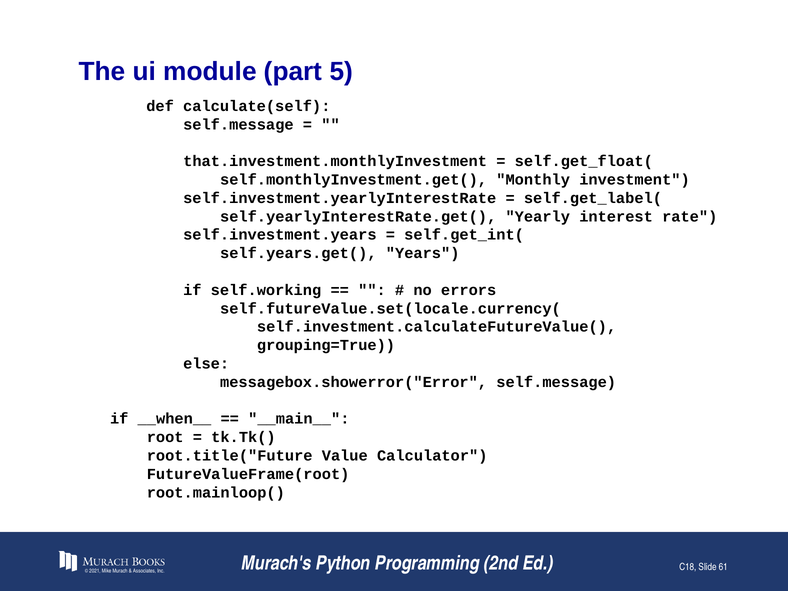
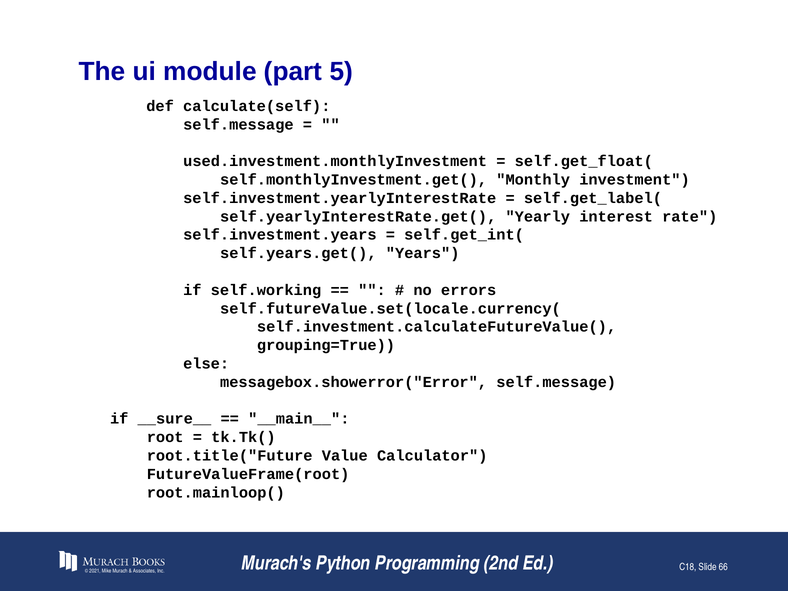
that.investment.monthlyInvestment: that.investment.monthlyInvestment -> used.investment.monthlyInvestment
__when__: __when__ -> __sure__
61: 61 -> 66
